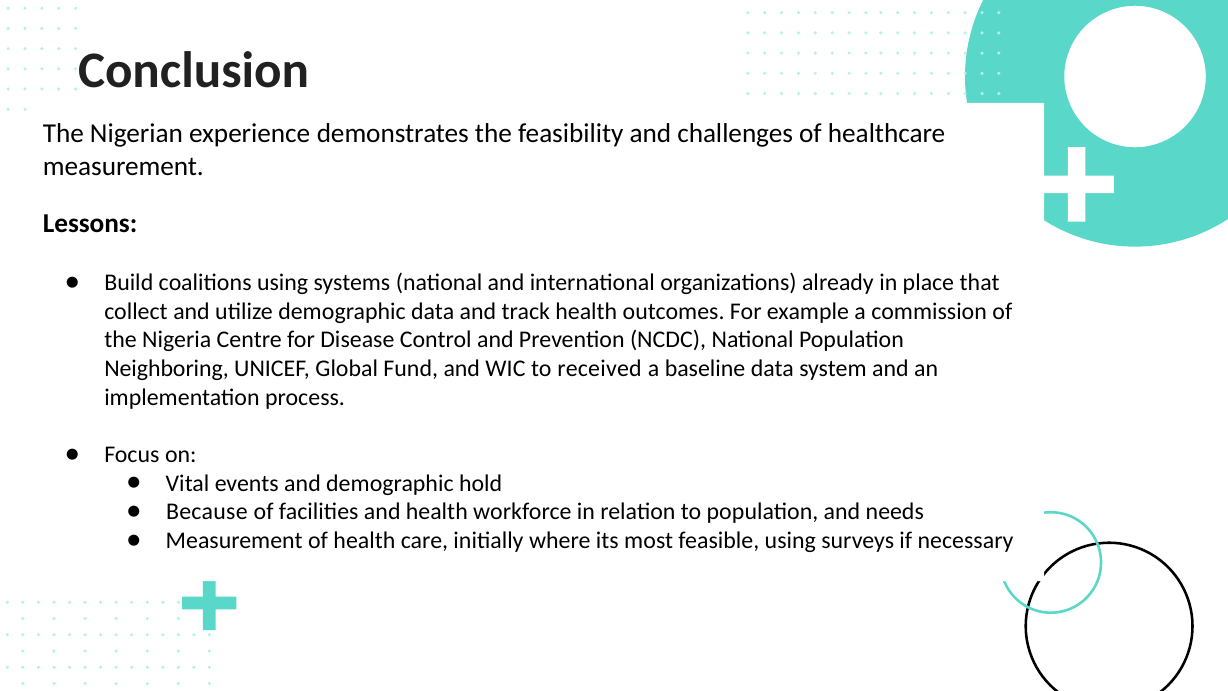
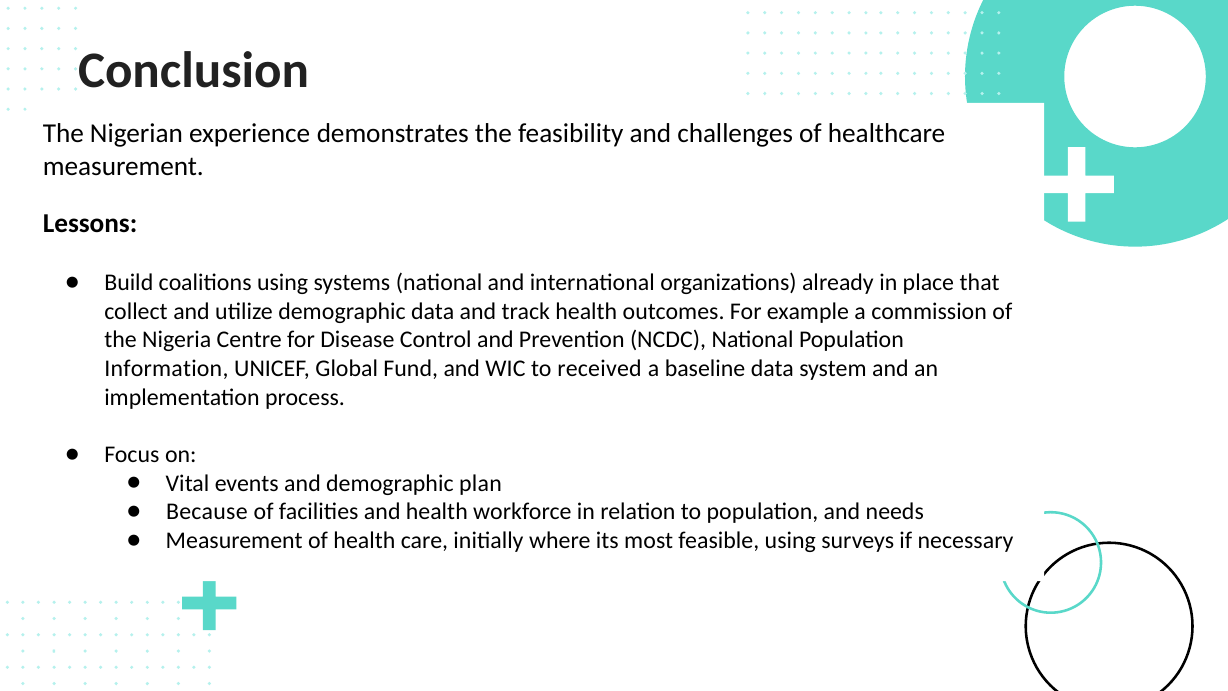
Neighboring: Neighboring -> Information
hold: hold -> plan
